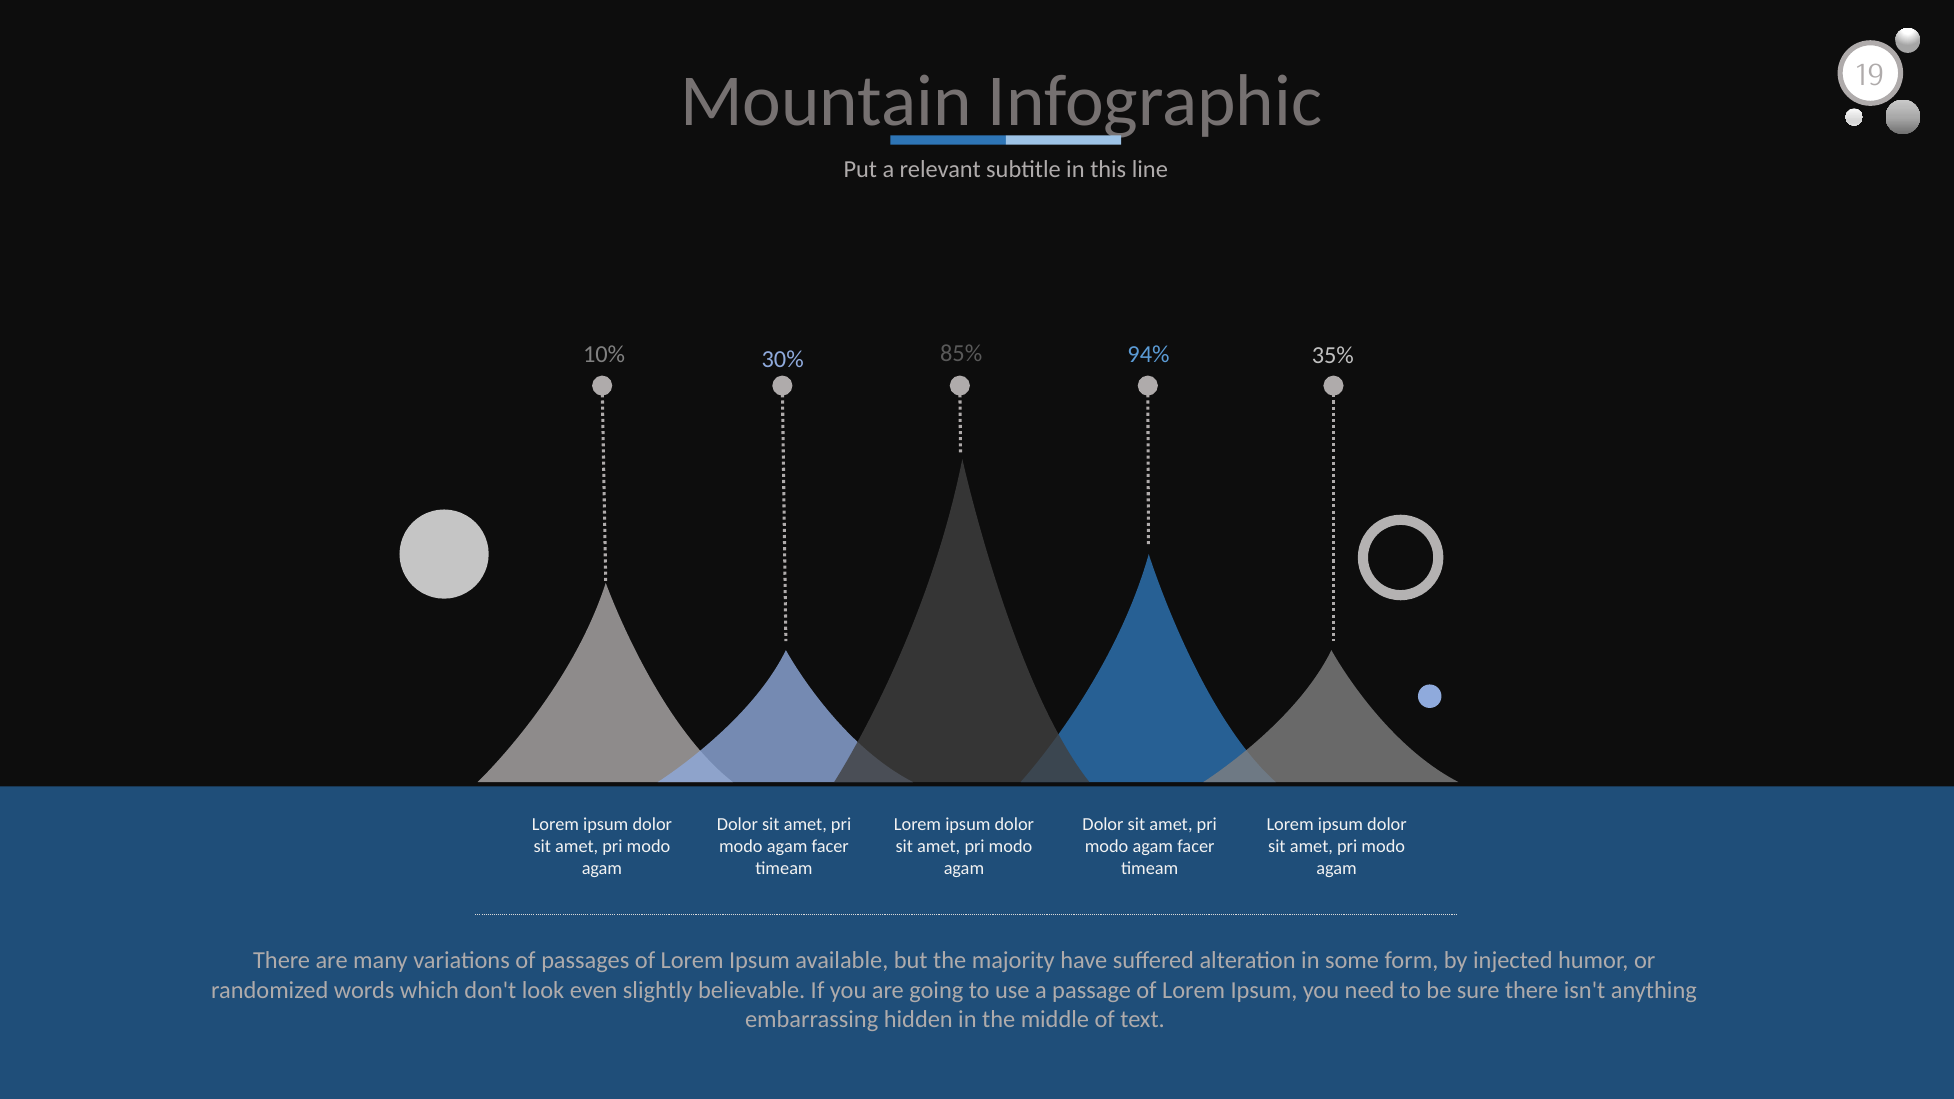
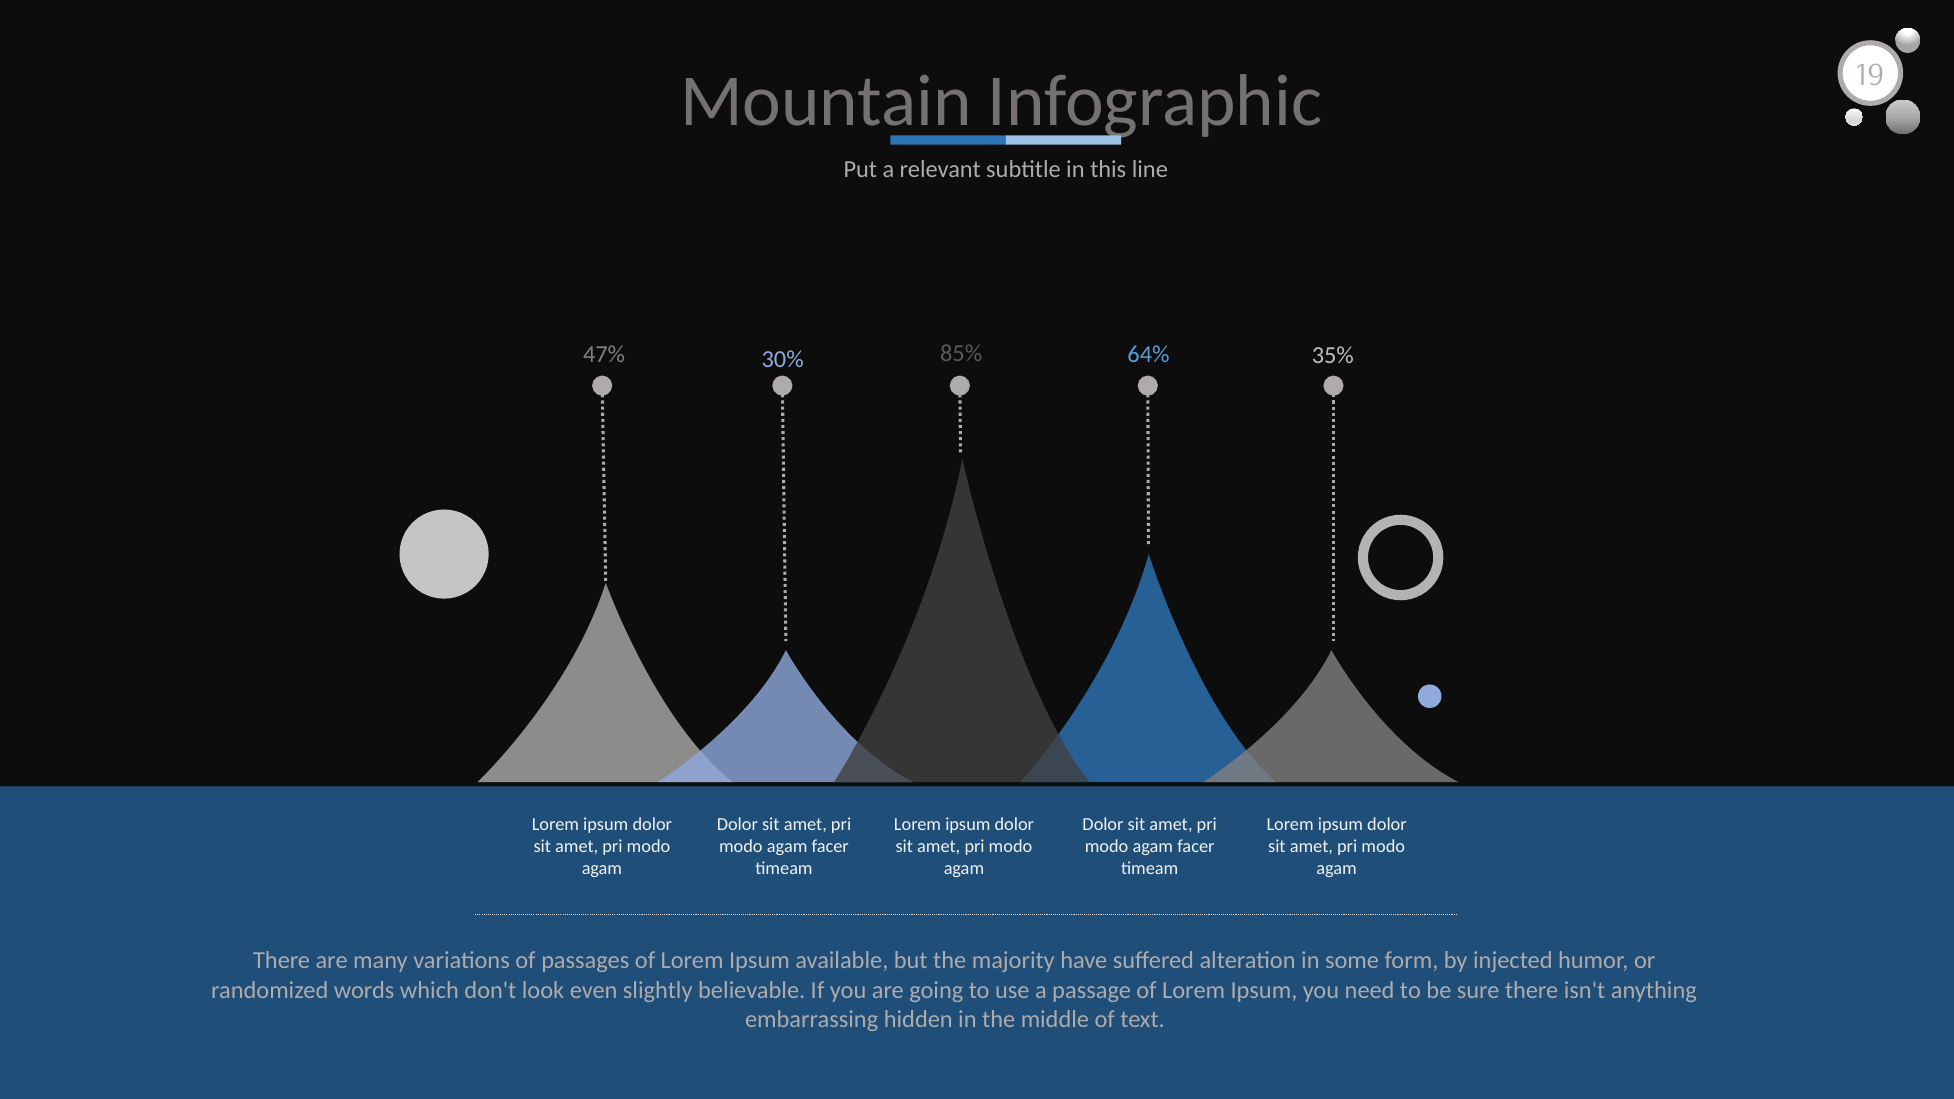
10%: 10% -> 47%
94%: 94% -> 64%
